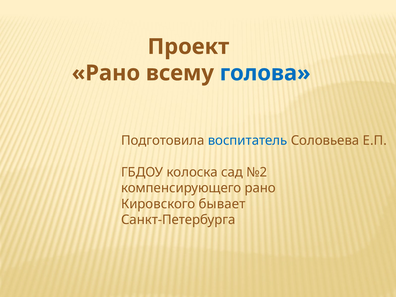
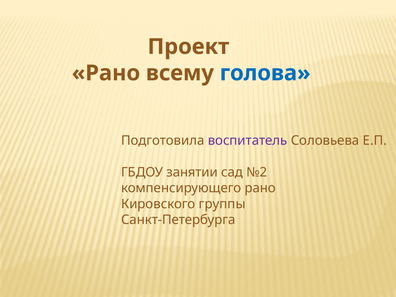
воспитатель colour: blue -> purple
колоска: колоска -> занятии
бывает: бывает -> группы
